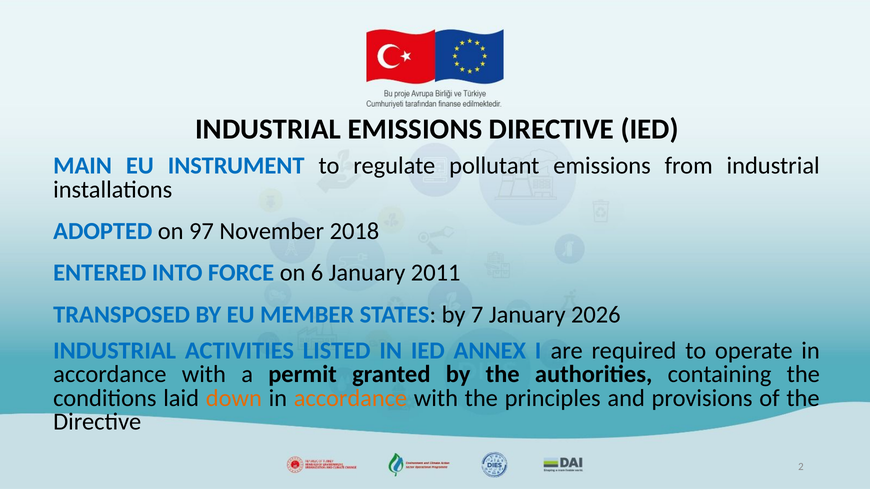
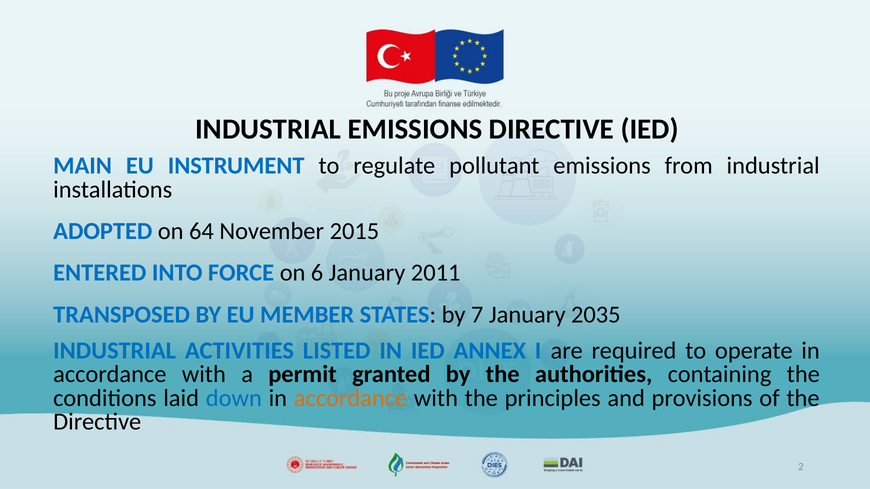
97: 97 -> 64
2018: 2018 -> 2015
2026: 2026 -> 2035
down colour: orange -> blue
